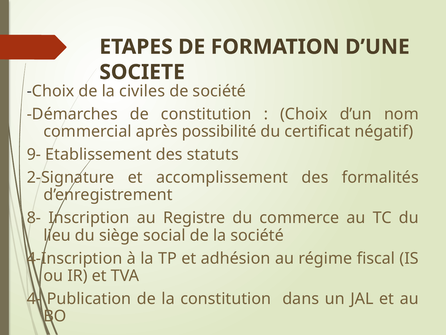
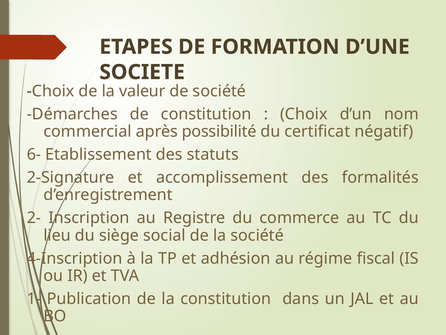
civiles: civiles -> valeur
9-: 9- -> 6-
8-: 8- -> 2-
4-: 4- -> 1-
